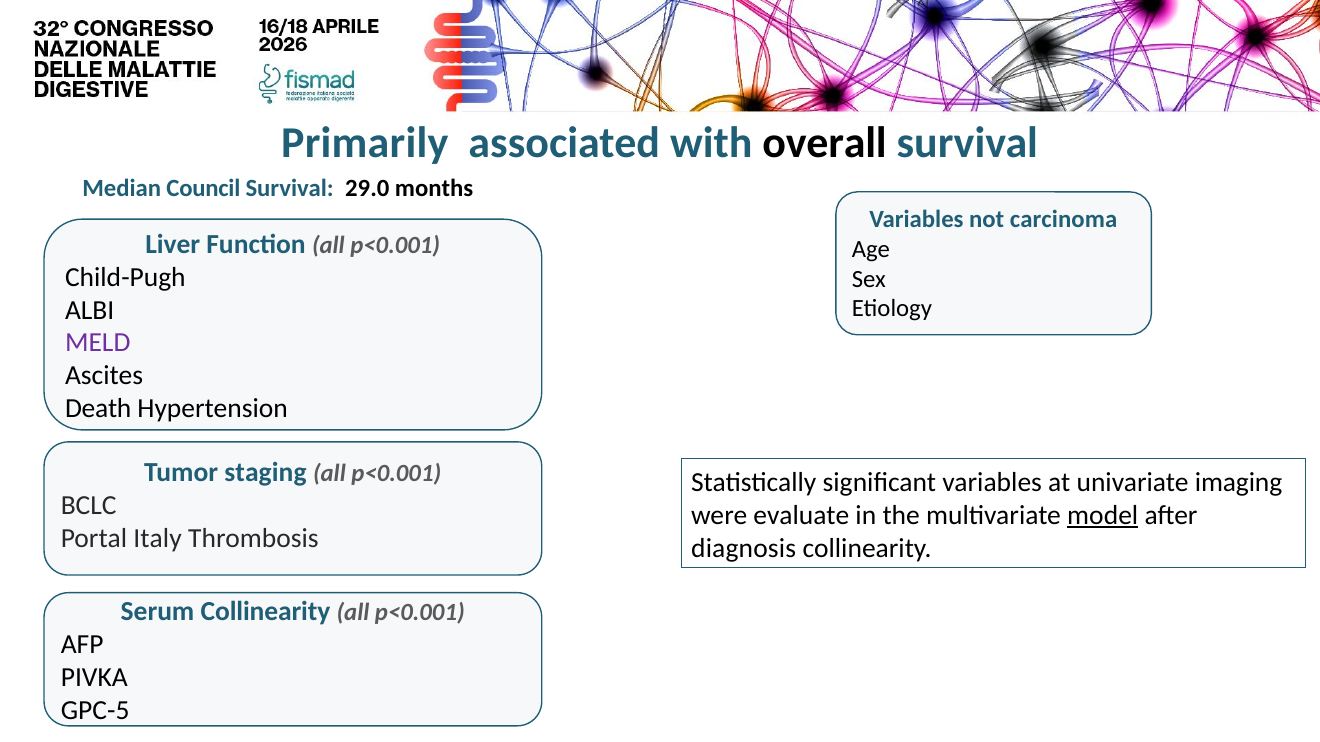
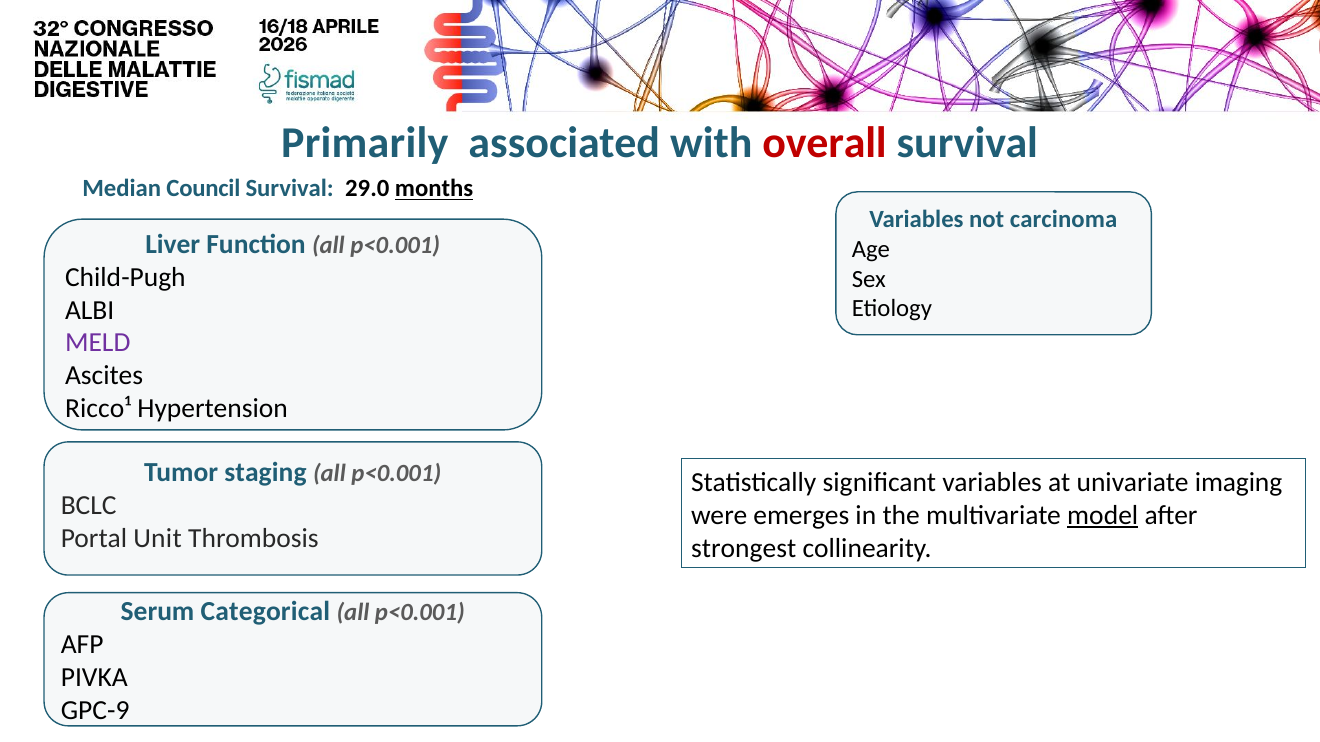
overall colour: black -> red
months underline: none -> present
Death: Death -> Ricco¹
evaluate: evaluate -> emerges
Italy: Italy -> Unit
diagnosis: diagnosis -> strongest
Serum Collinearity: Collinearity -> Categorical
GPC-5: GPC-5 -> GPC-9
